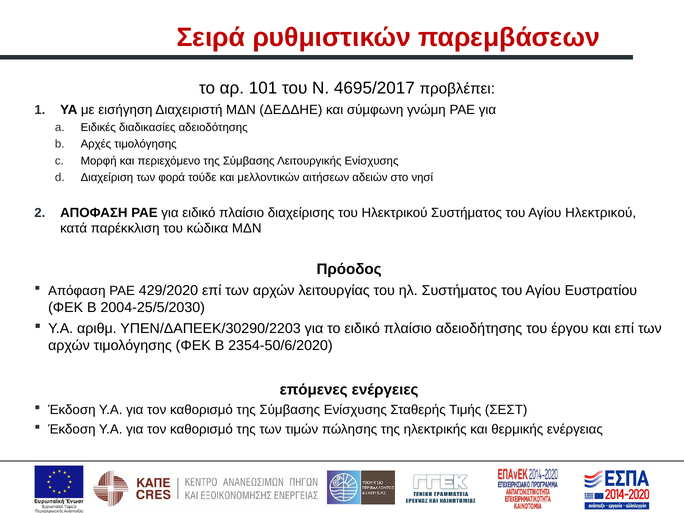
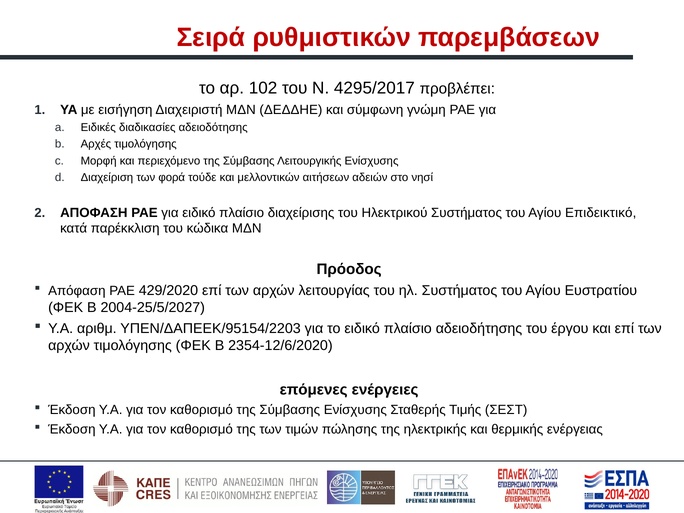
101: 101 -> 102
4695/2017: 4695/2017 -> 4295/2017
Αγίου Ηλεκτρικού: Ηλεκτρικού -> Επιδεικτικό
2004-25/5/2030: 2004-25/5/2030 -> 2004-25/5/2027
ΥΠΕΝ/ΔΑΠΕΕΚ/30290/2203: ΥΠΕΝ/ΔΑΠΕΕΚ/30290/2203 -> ΥΠΕΝ/ΔΑΠΕΕΚ/95154/2203
2354-50/6/2020: 2354-50/6/2020 -> 2354-12/6/2020
